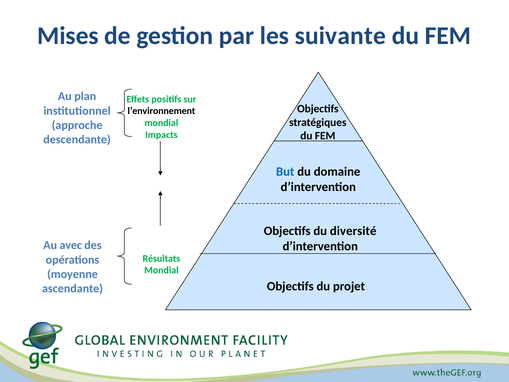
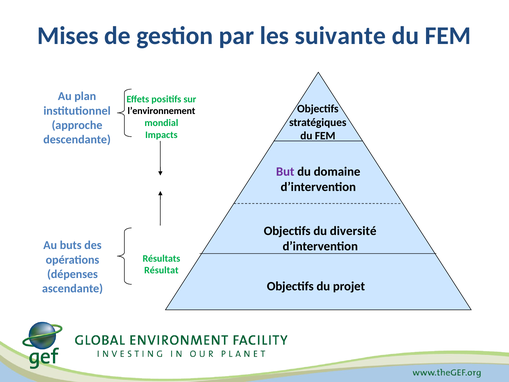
But colour: blue -> purple
avec: avec -> buts
Mondial at (161, 270): Mondial -> Résultat
moyenne: moyenne -> dépenses
